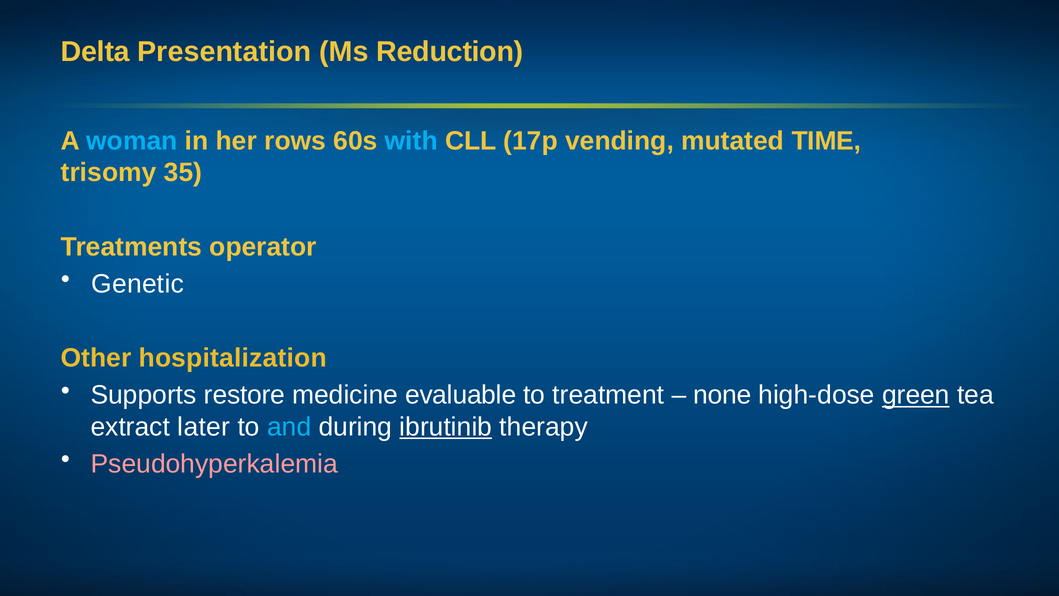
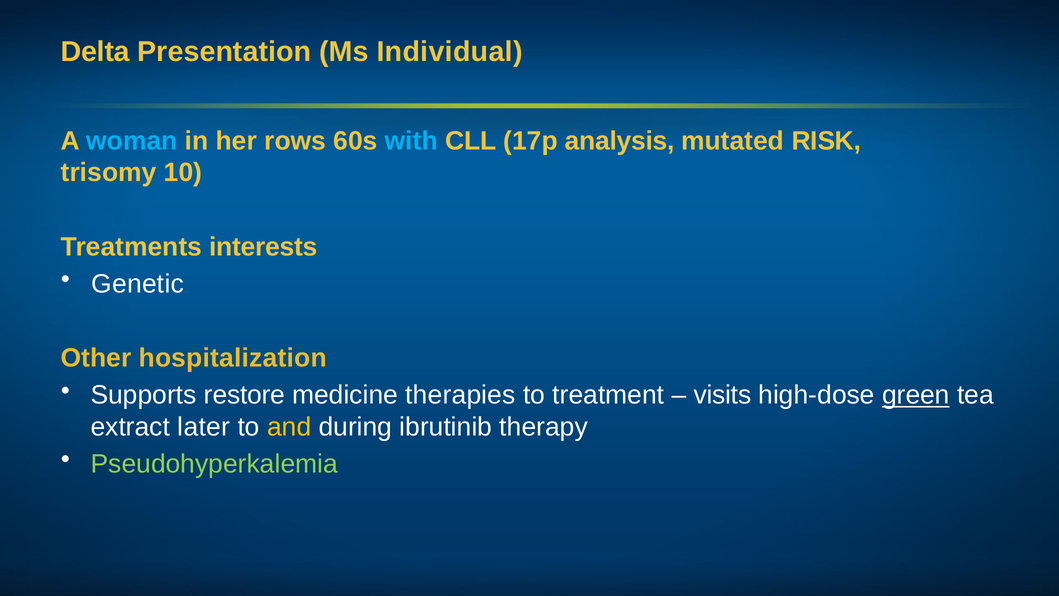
Reduction: Reduction -> Individual
vending: vending -> analysis
TIME: TIME -> RISK
35: 35 -> 10
operator: operator -> interests
evaluable: evaluable -> therapies
none: none -> visits
and colour: light blue -> yellow
ibrutinib underline: present -> none
Pseudohyperkalemia colour: pink -> light green
